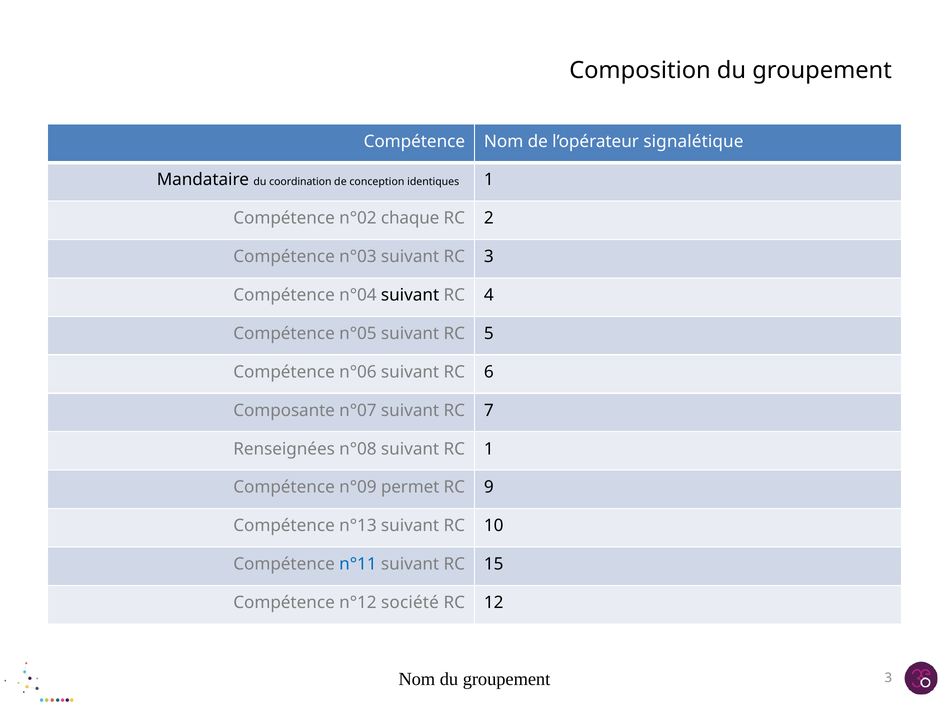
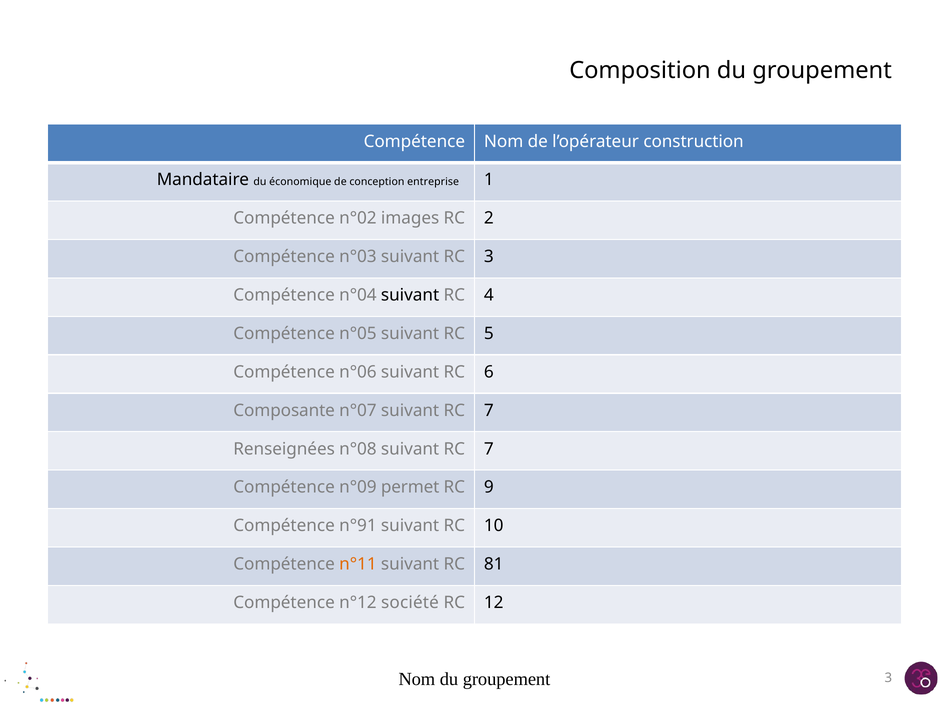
signalétique: signalétique -> construction
coordination: coordination -> économique
identiques: identiques -> entreprise
chaque: chaque -> images
n°08 suivant RC 1: 1 -> 7
n°13: n°13 -> n°91
n°11 colour: blue -> orange
15: 15 -> 81
